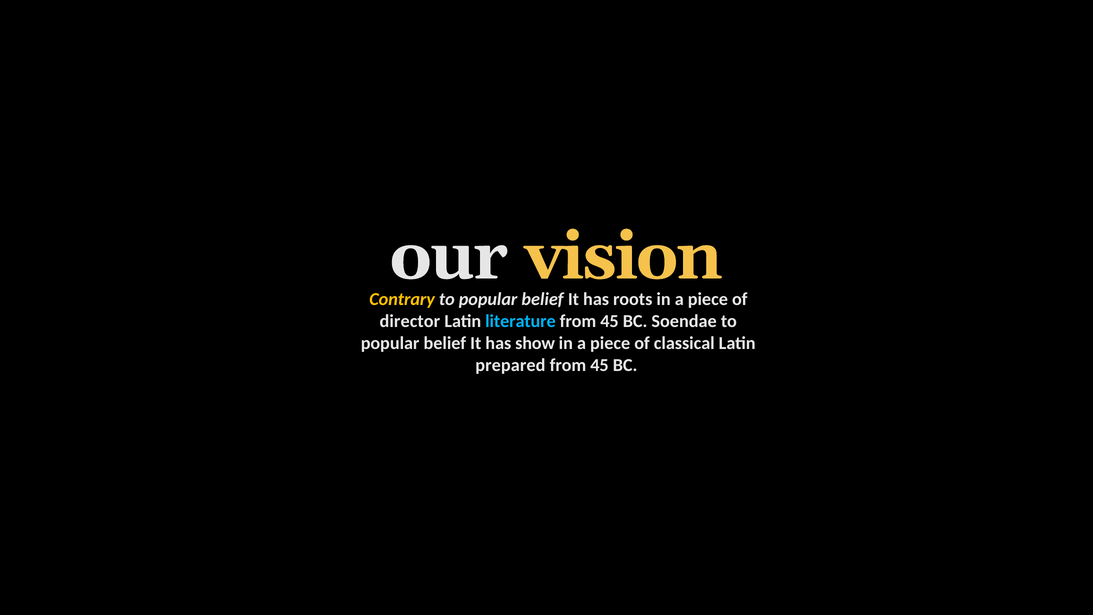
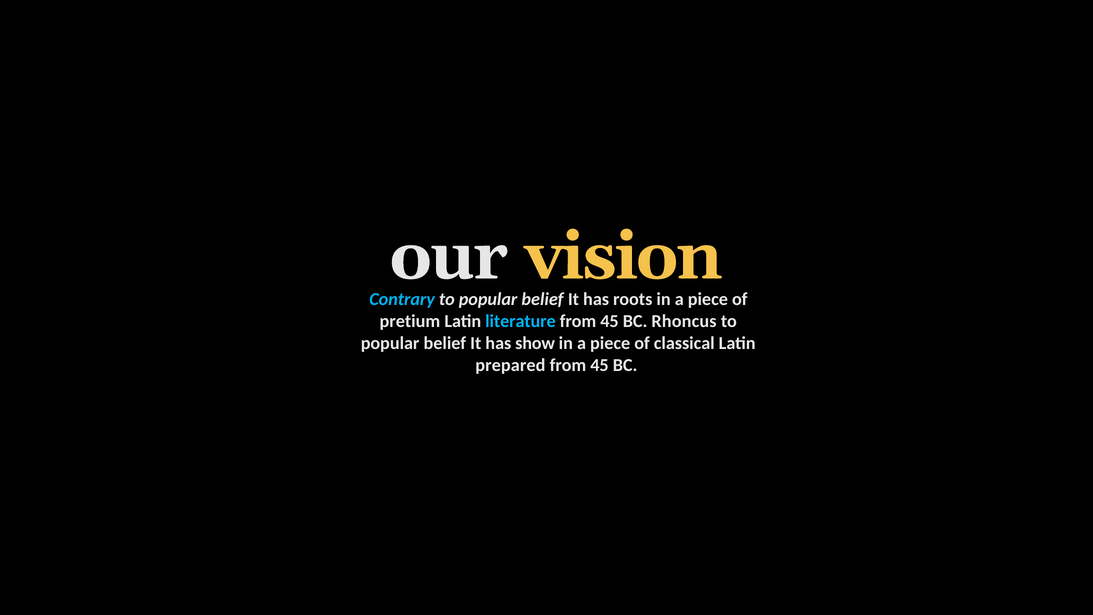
Contrary colour: yellow -> light blue
director: director -> pretium
Soendae: Soendae -> Rhoncus
